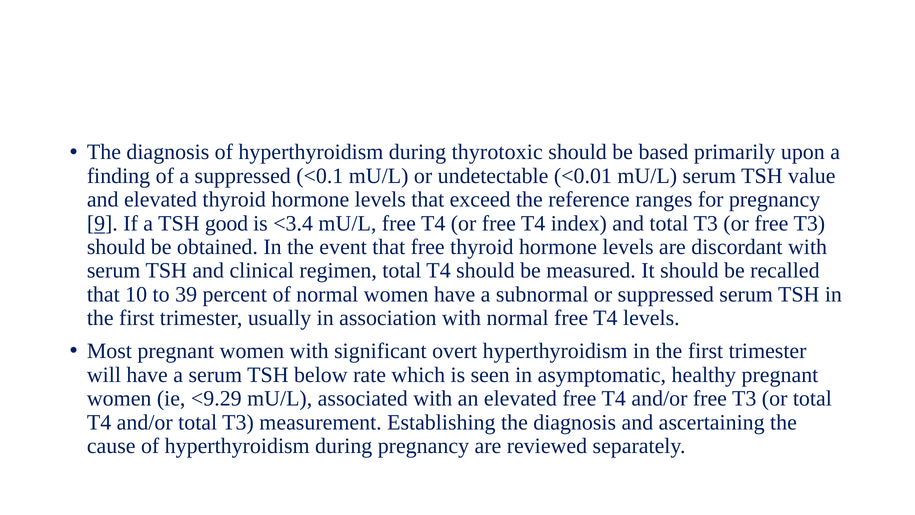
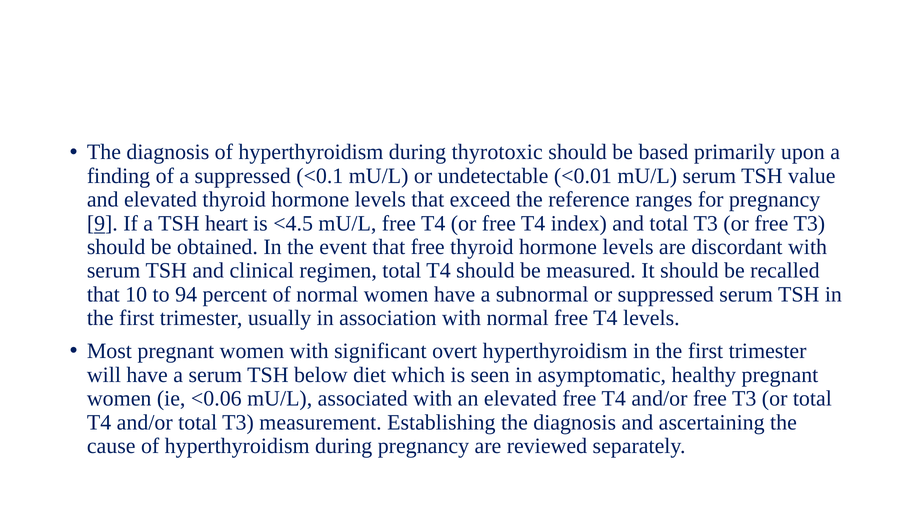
good: good -> heart
<3.4: <3.4 -> <4.5
39: 39 -> 94
rate: rate -> diet
<9.29: <9.29 -> <0.06
